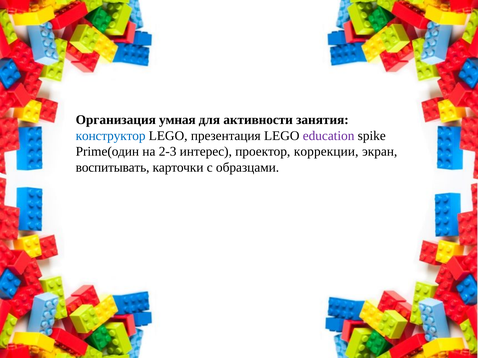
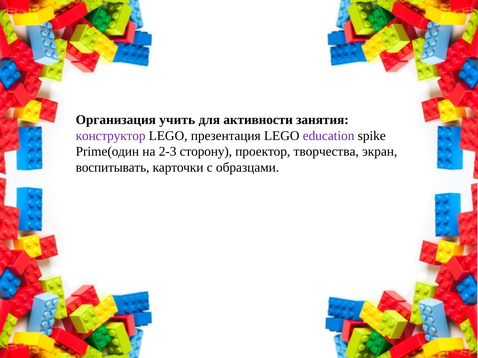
умная: умная -> учить
конструктор colour: blue -> purple
интерес: интерес -> сторону
коррекции: коррекции -> творчества
